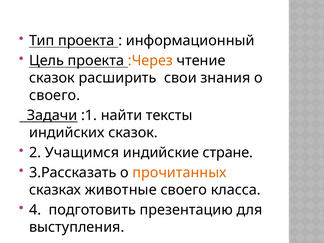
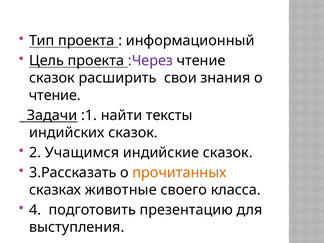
:Через colour: orange -> purple
своего at (55, 95): своего -> чтение
индийские стране: стране -> сказок
